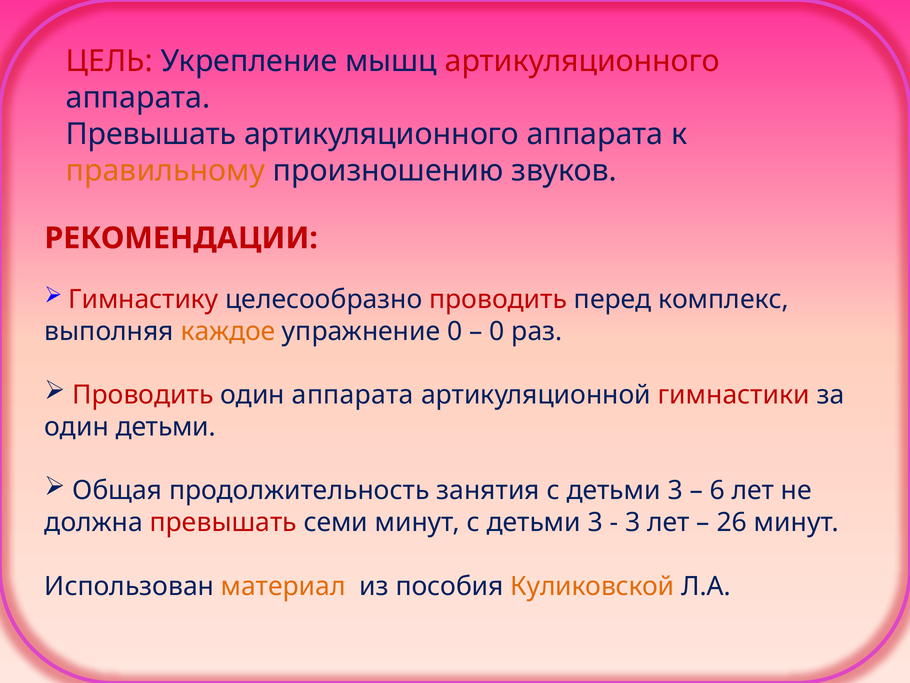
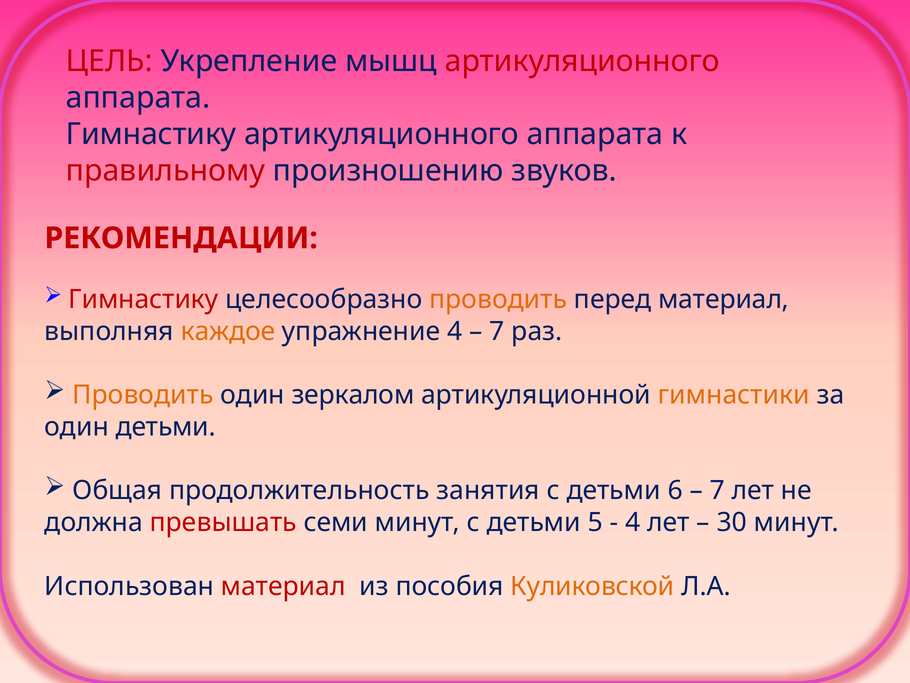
Превышать at (151, 134): Превышать -> Гимнастику
правильному colour: orange -> red
проводить at (498, 299) colour: red -> orange
перед комплекс: комплекс -> материал
упражнение 0: 0 -> 4
0 at (497, 331): 0 -> 7
Проводить at (143, 395) colour: red -> orange
один аппарата: аппарата -> зеркалом
гимнастики colour: red -> orange
занятия с детьми 3: 3 -> 6
6 at (717, 490): 6 -> 7
минут с детьми 3: 3 -> 5
3 at (633, 522): 3 -> 4
26: 26 -> 30
материал at (283, 586) colour: orange -> red
